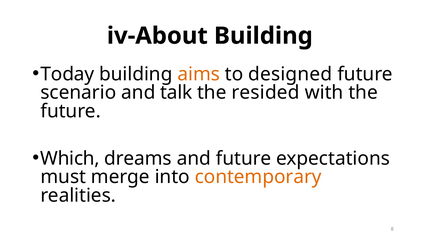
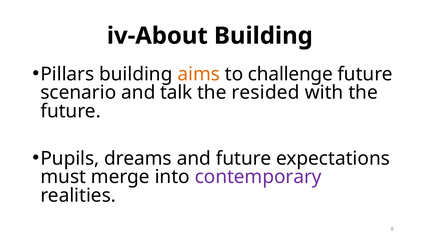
Today: Today -> Pillars
designed: designed -> challenge
Which: Which -> Pupils
contemporary colour: orange -> purple
